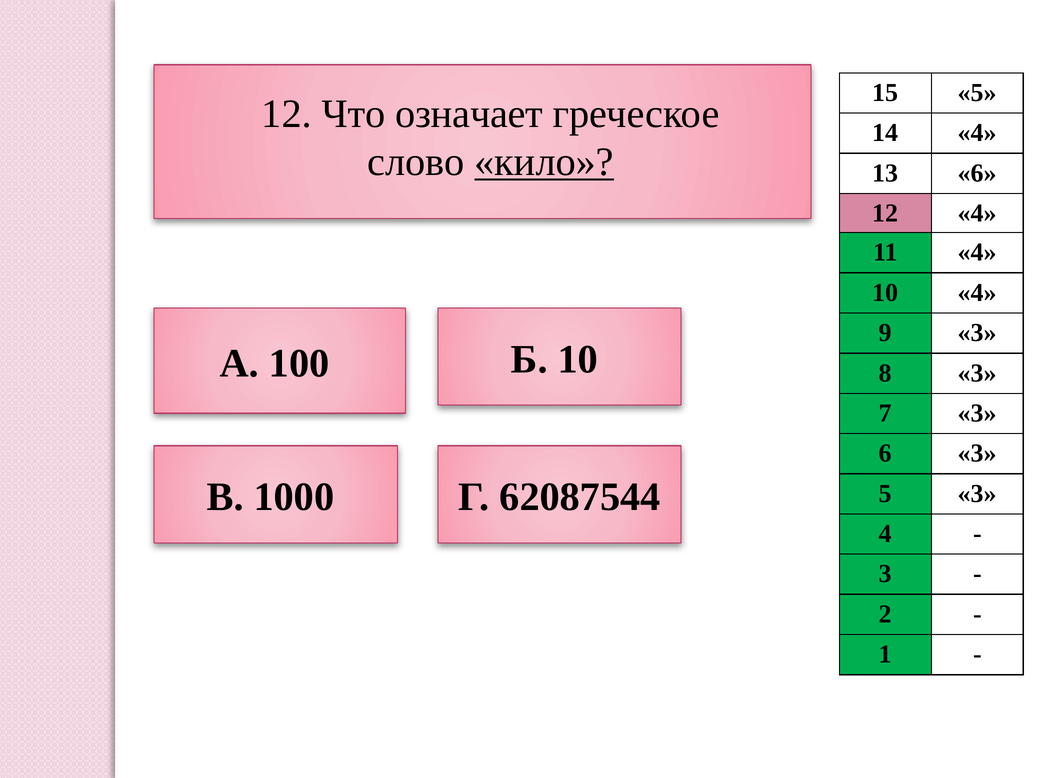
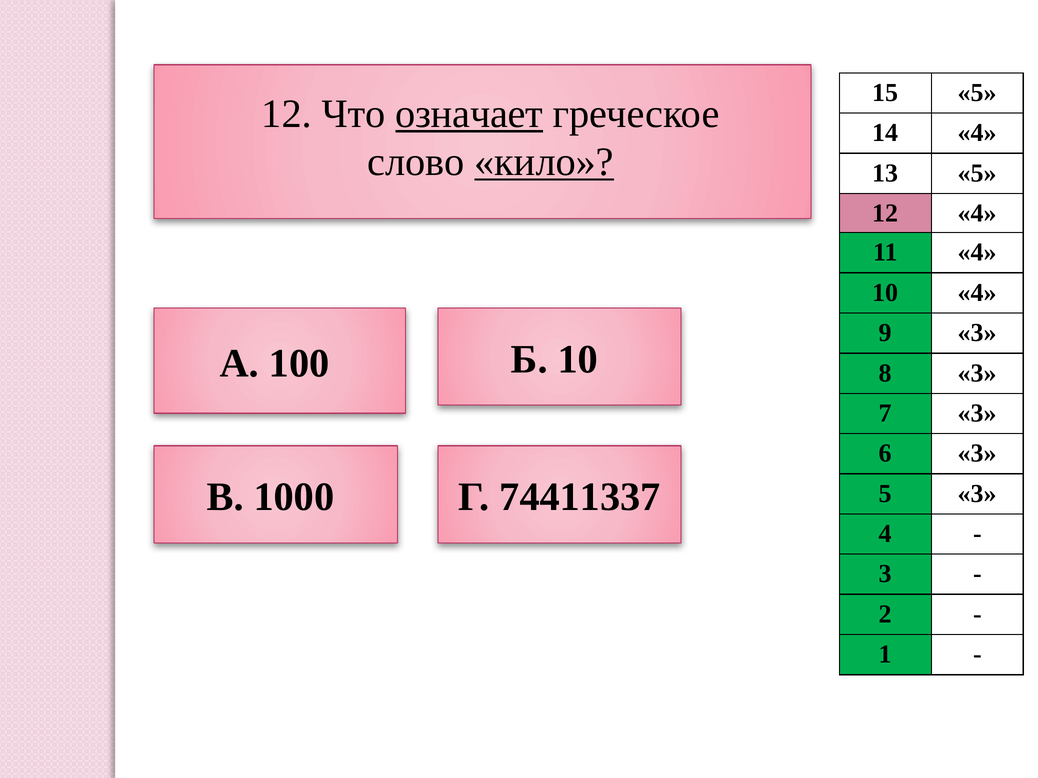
означает underline: none -> present
13 6: 6 -> 5
62087544: 62087544 -> 74411337
